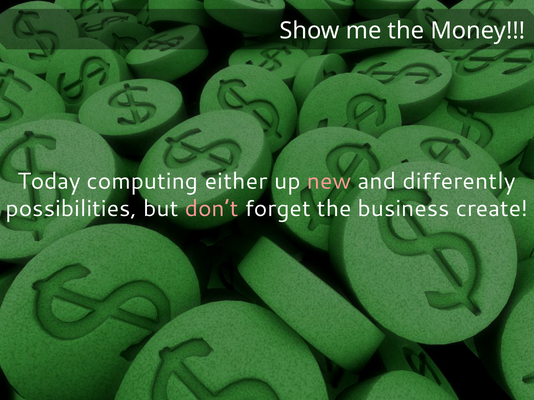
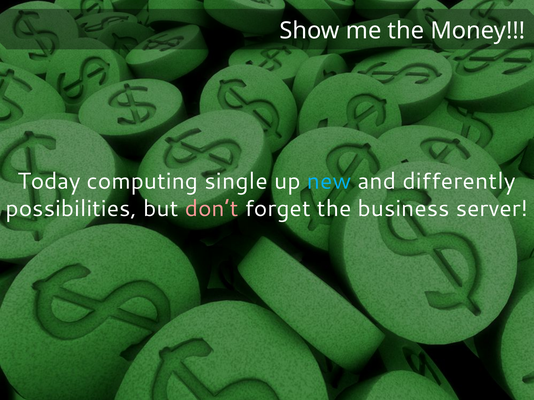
either: either -> single
new colour: pink -> light blue
create: create -> server
